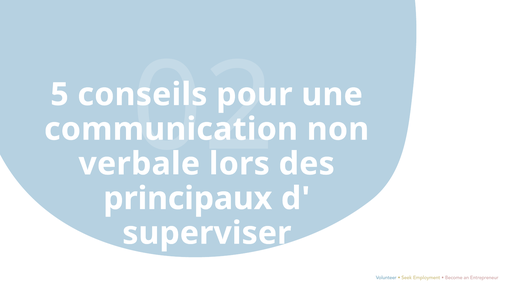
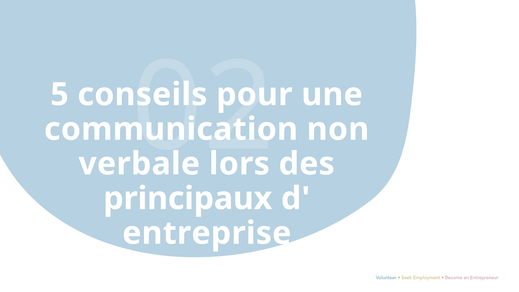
superviser: superviser -> entreprise
